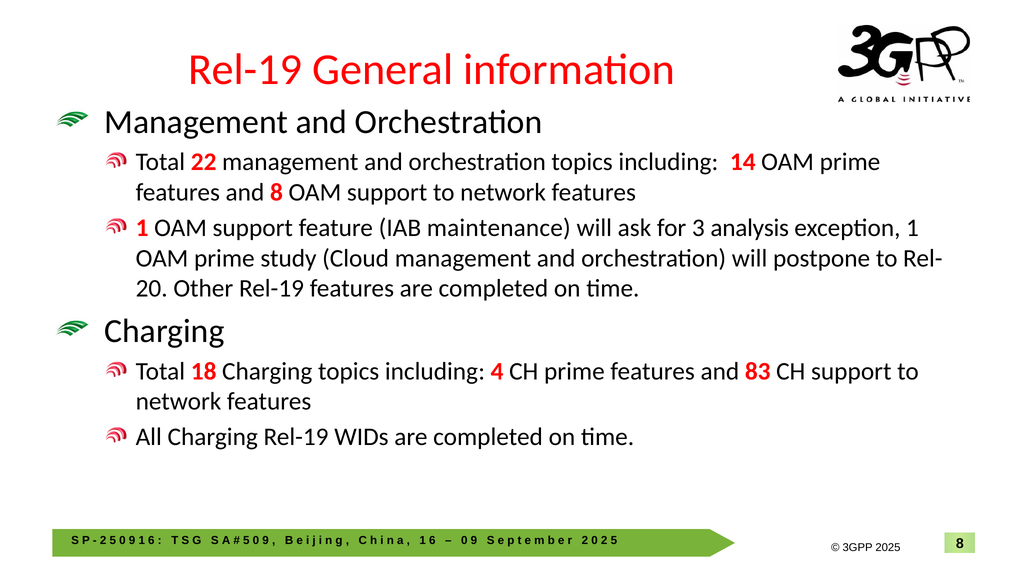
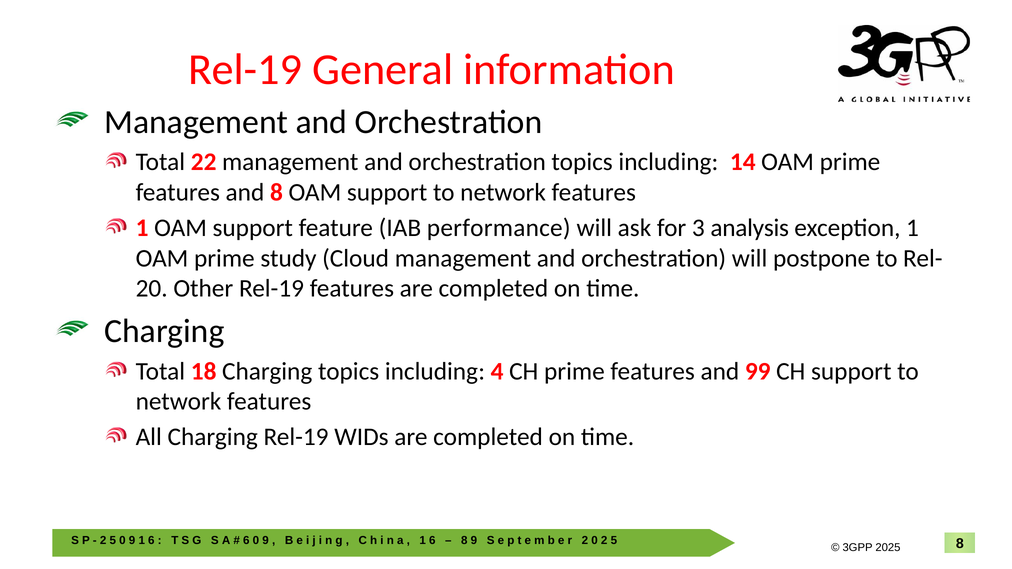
maintenance: maintenance -> performance
83: 83 -> 99
5 at (246, 541): 5 -> 6
0 at (464, 541): 0 -> 8
